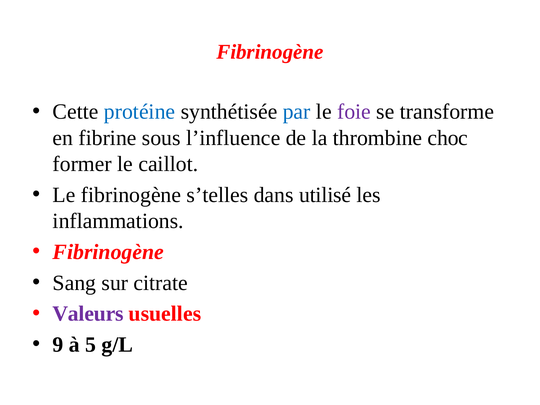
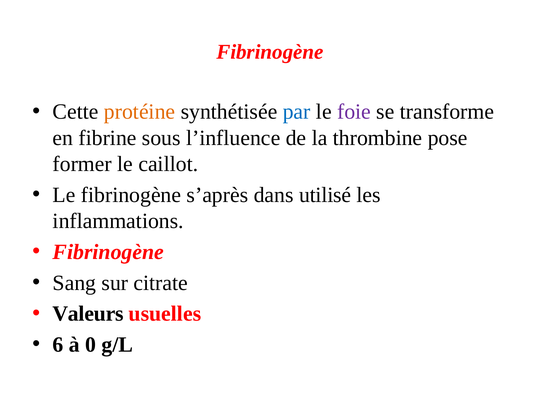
protéine colour: blue -> orange
choc: choc -> pose
s’telles: s’telles -> s’après
Valeurs colour: purple -> black
9: 9 -> 6
5: 5 -> 0
